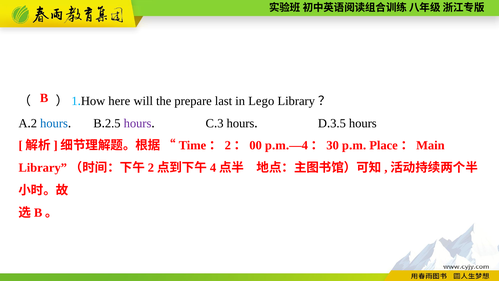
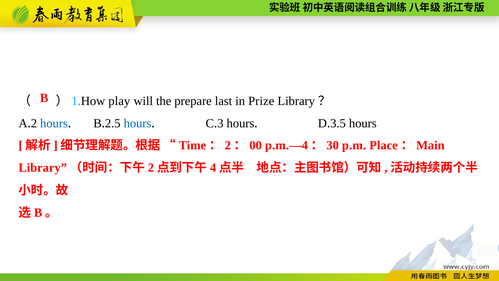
here: here -> play
Lego: Lego -> Prize
hours at (138, 123) colour: purple -> blue
